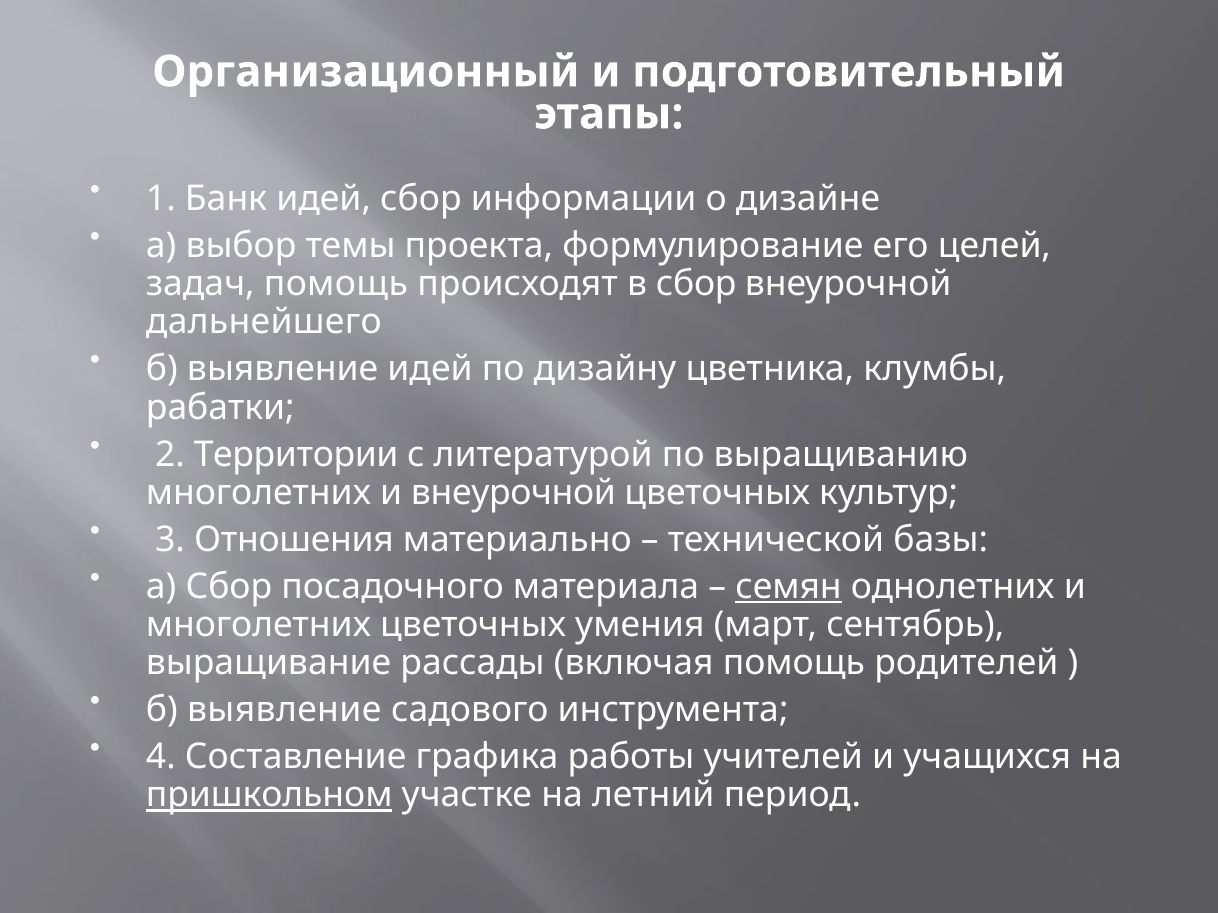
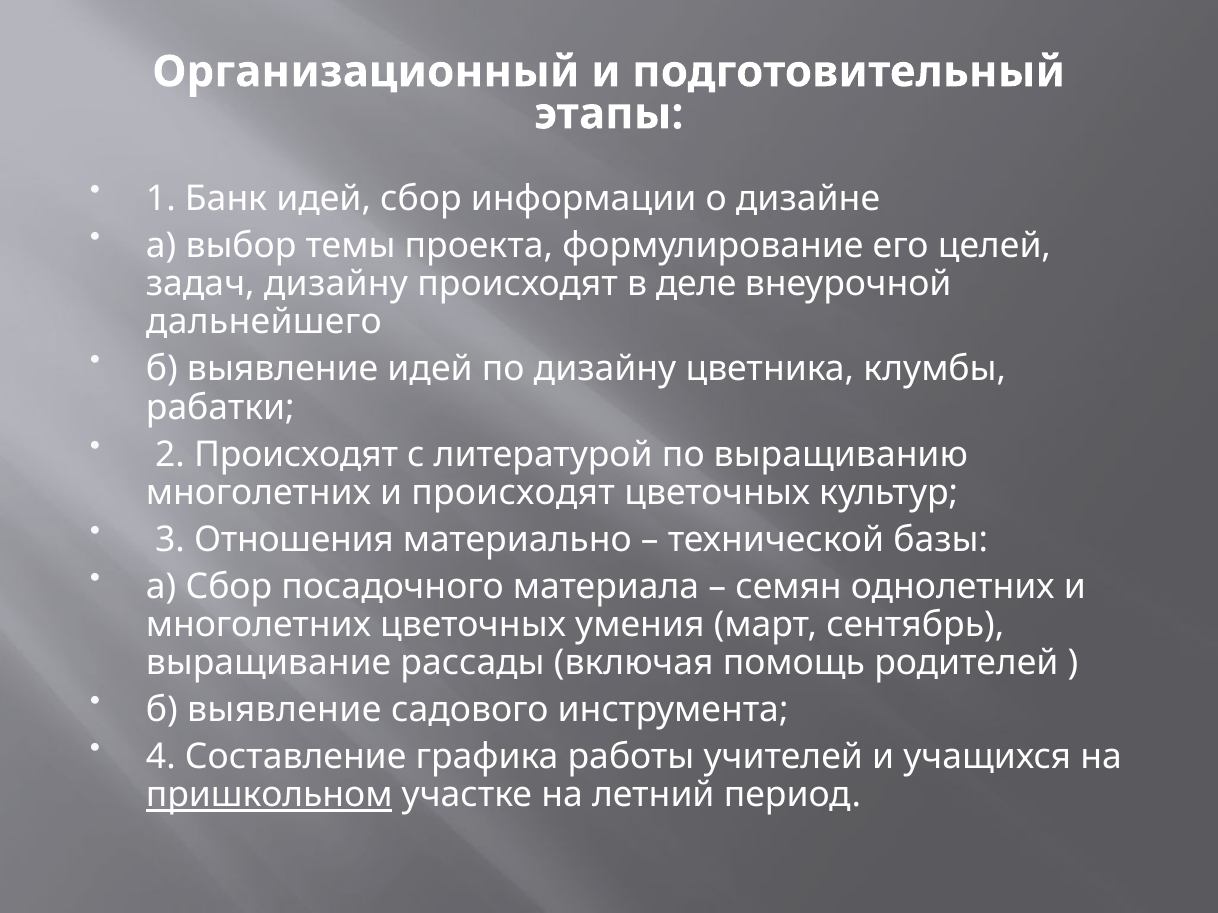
задач помощь: помощь -> дизайну
в сбор: сбор -> деле
2 Территории: Территории -> Происходят
и внеурочной: внеурочной -> происходят
семян underline: present -> none
